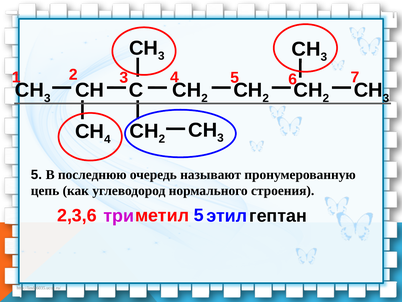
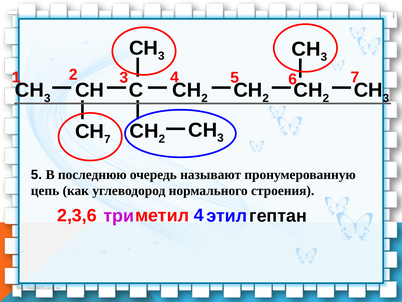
CH 4: 4 -> 7
2,3,6 5: 5 -> 4
